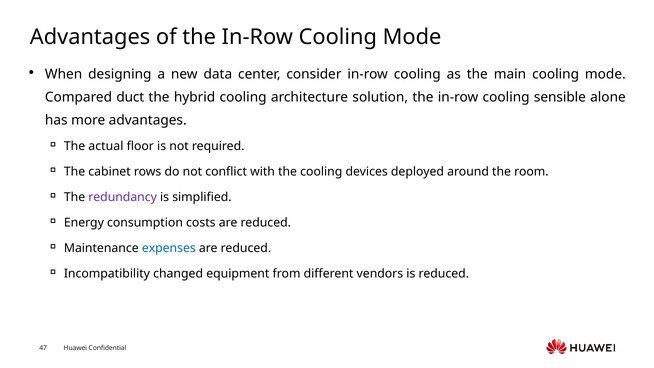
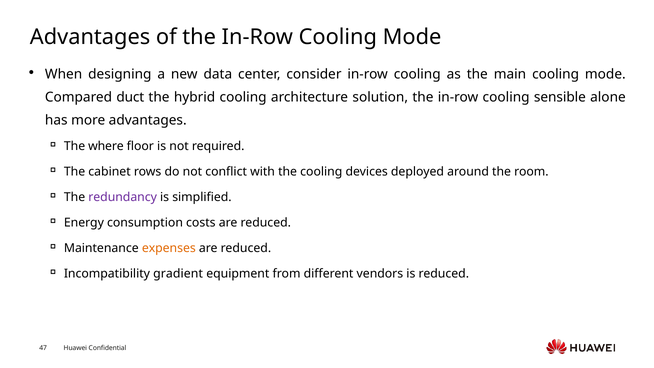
actual: actual -> where
expenses colour: blue -> orange
changed: changed -> gradient
